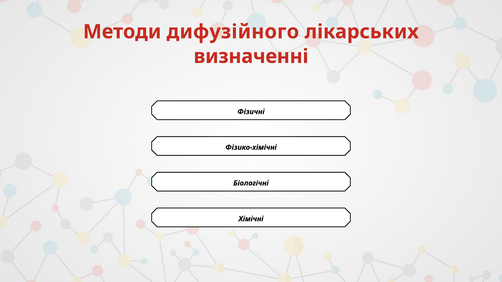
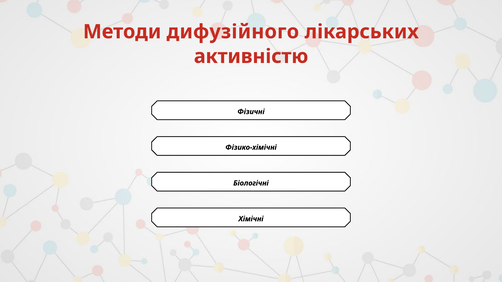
визначенні: визначенні -> активністю
